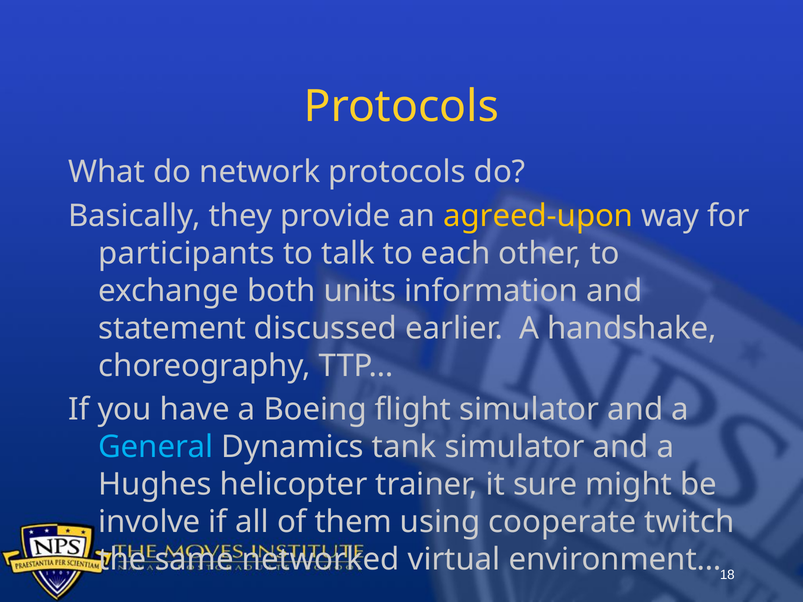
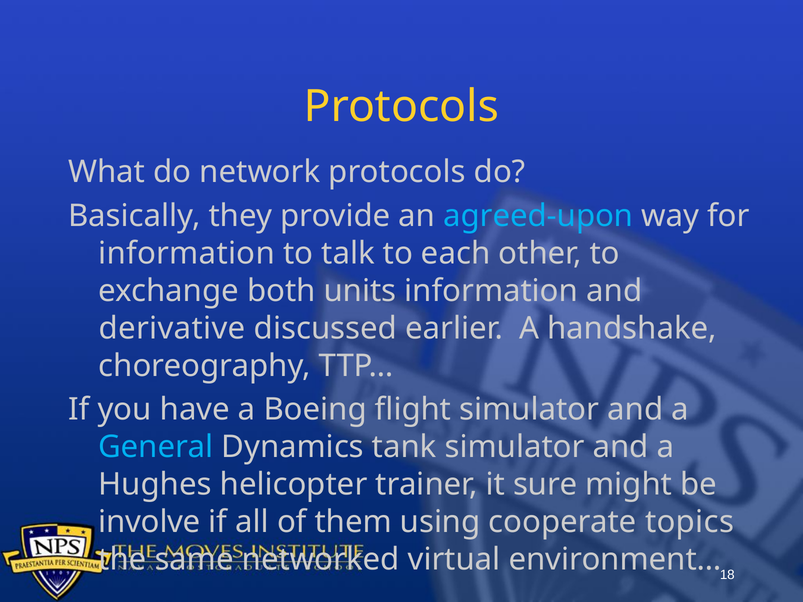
agreed-upon colour: yellow -> light blue
participants at (187, 253): participants -> information
statement: statement -> derivative
twitch: twitch -> topics
